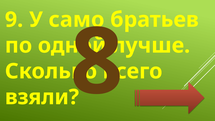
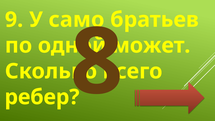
лучше: лучше -> может
взяли: взяли -> ребер
